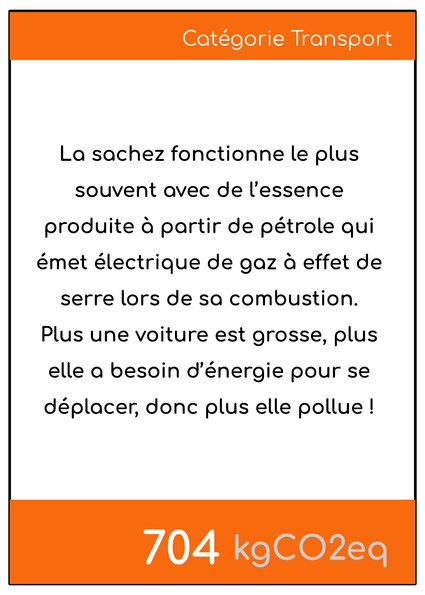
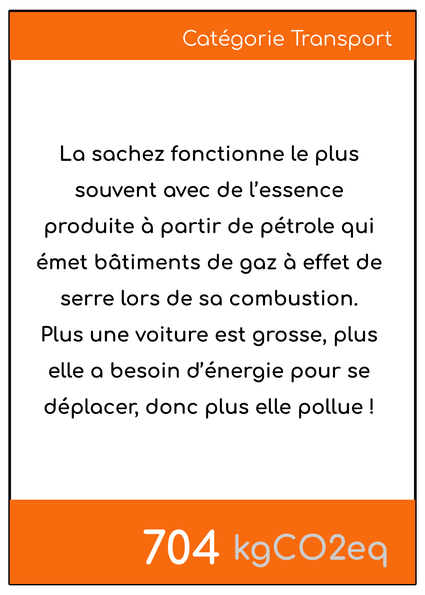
électrique: électrique -> bâtiments
